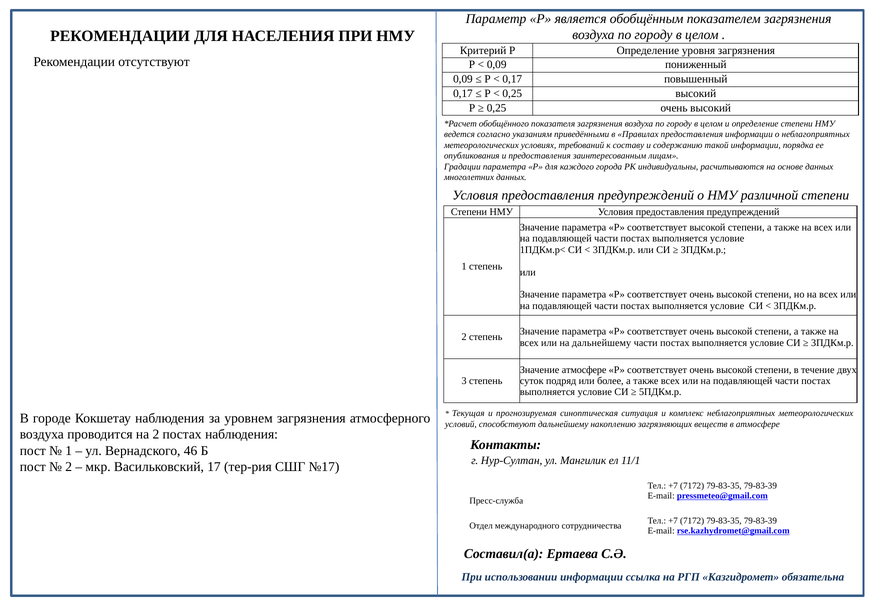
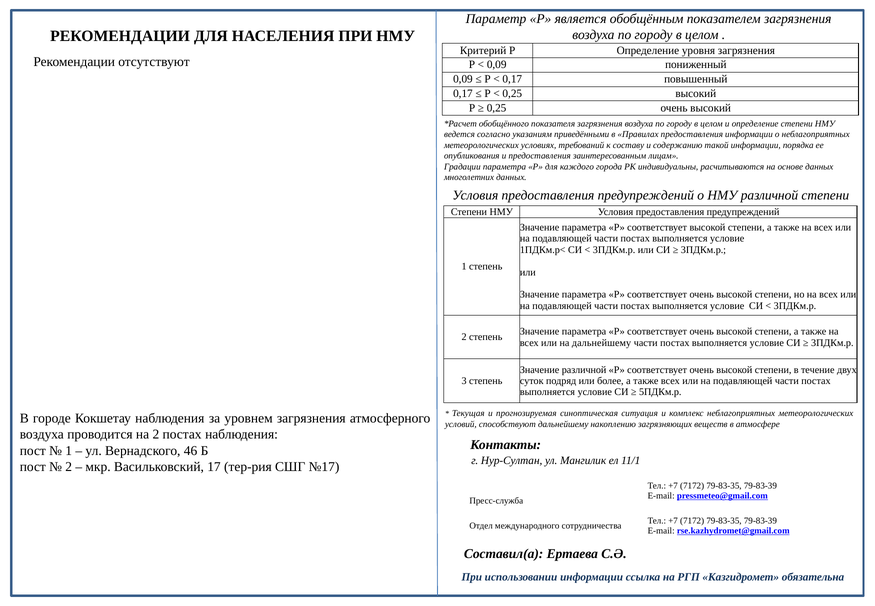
Значение атмосфере: атмосфере -> различной
